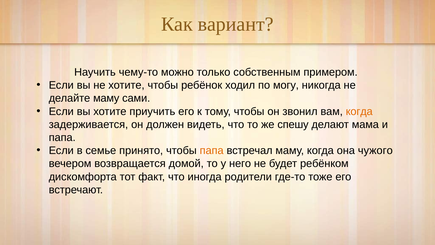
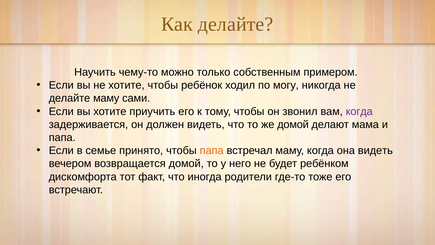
Как вариант: вариант -> делайте
когда at (359, 111) colour: orange -> purple
же спешу: спешу -> домой
она чужого: чужого -> видеть
